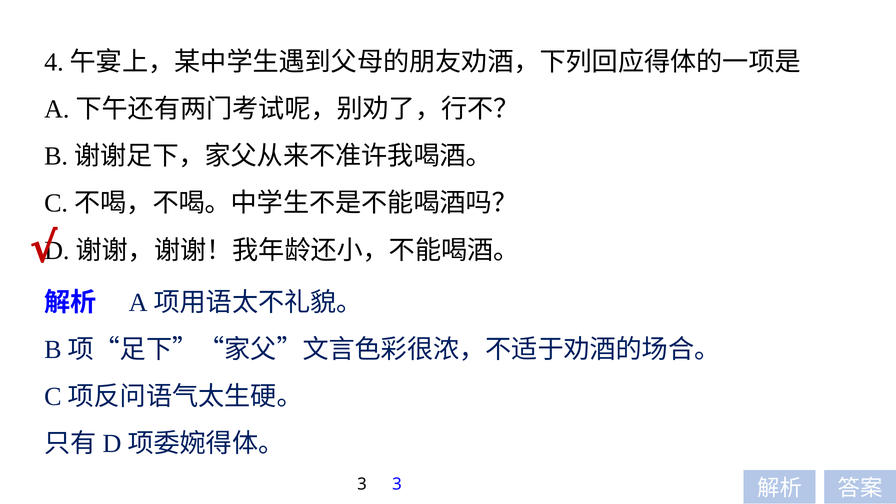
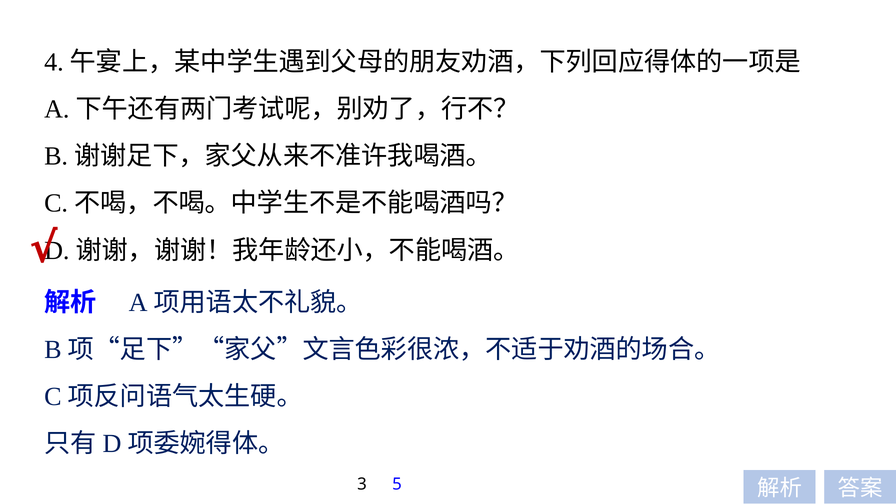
3 3: 3 -> 5
